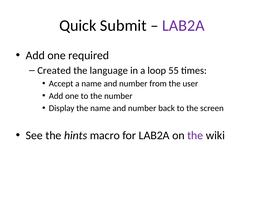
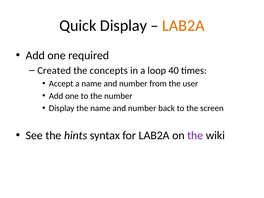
Quick Submit: Submit -> Display
LAB2A at (183, 26) colour: purple -> orange
language: language -> concepts
55: 55 -> 40
macro: macro -> syntax
